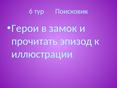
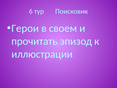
замок: замок -> своем
